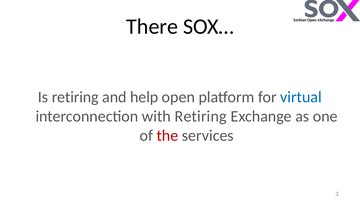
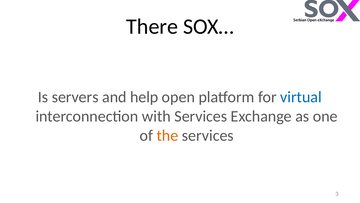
Is retiring: retiring -> servers
with Retiring: Retiring -> Services
the colour: red -> orange
